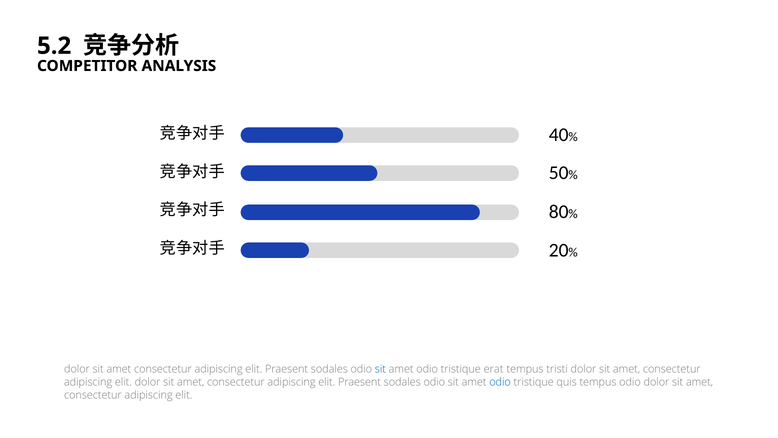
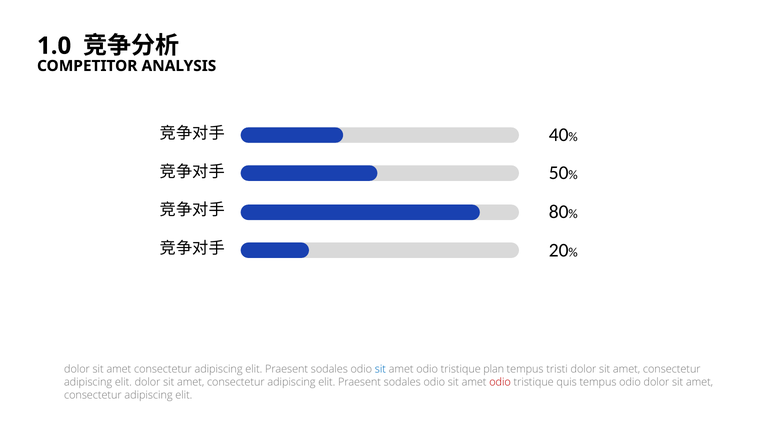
5.2: 5.2 -> 1.0
erat: erat -> plan
odio at (500, 382) colour: blue -> red
